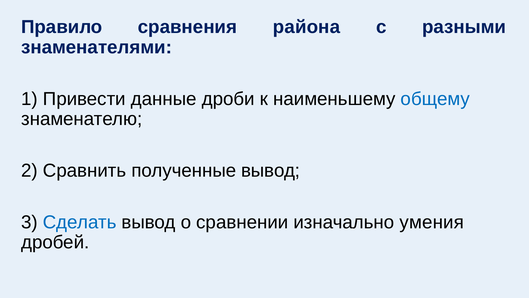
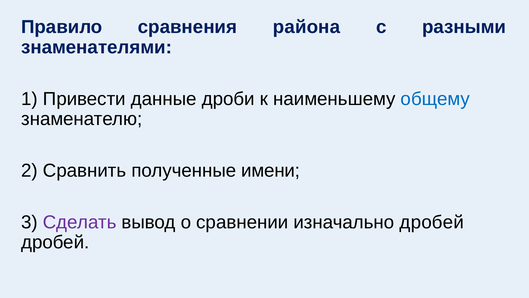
полученные вывод: вывод -> имени
Сделать colour: blue -> purple
изначально умения: умения -> дробей
